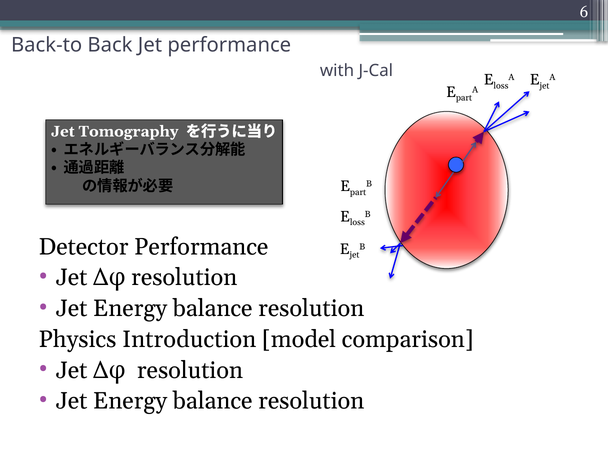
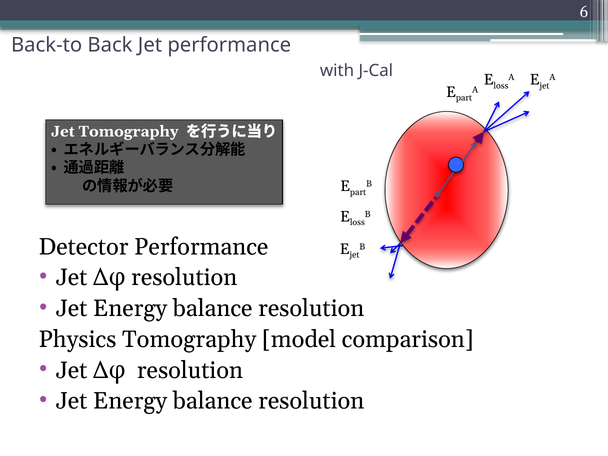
Physics Introduction: Introduction -> Tomography
